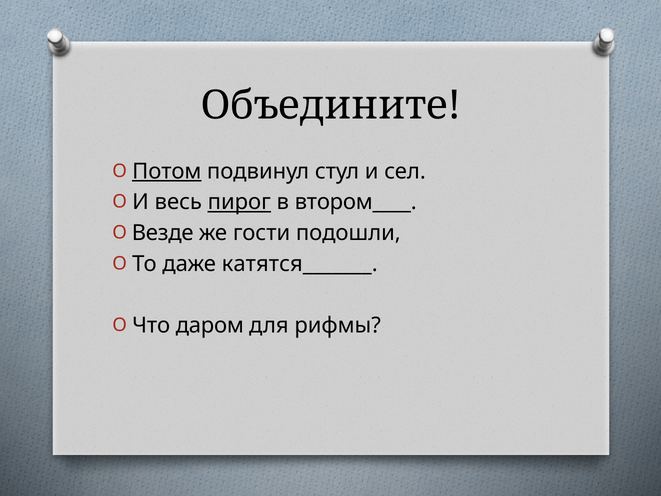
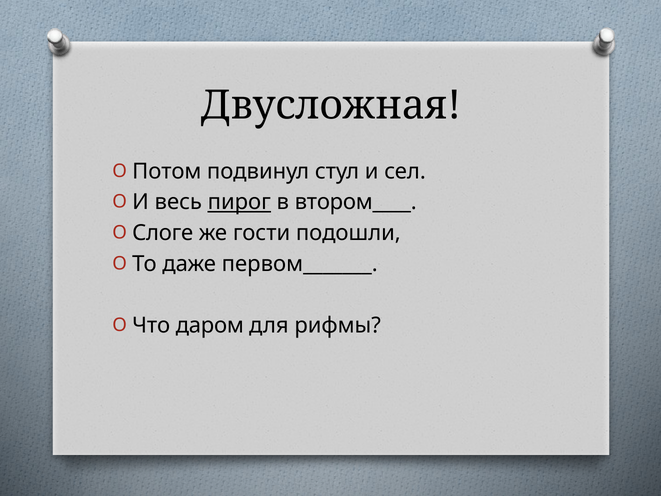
Объедините: Объедините -> Двусложная
Потом underline: present -> none
Везде: Везде -> Слоге
катятся_______: катятся_______ -> первом_______
